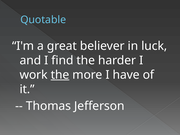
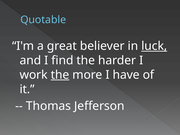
luck underline: none -> present
